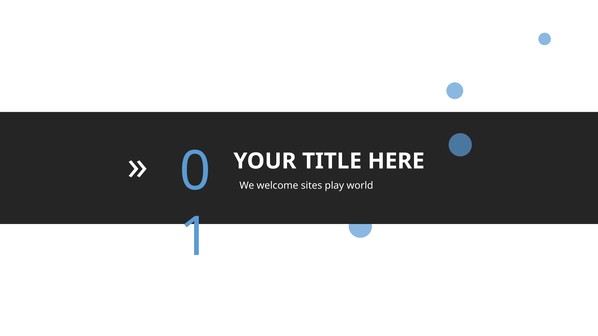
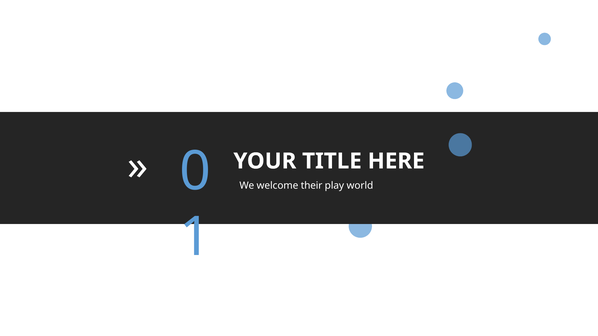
sites: sites -> their
